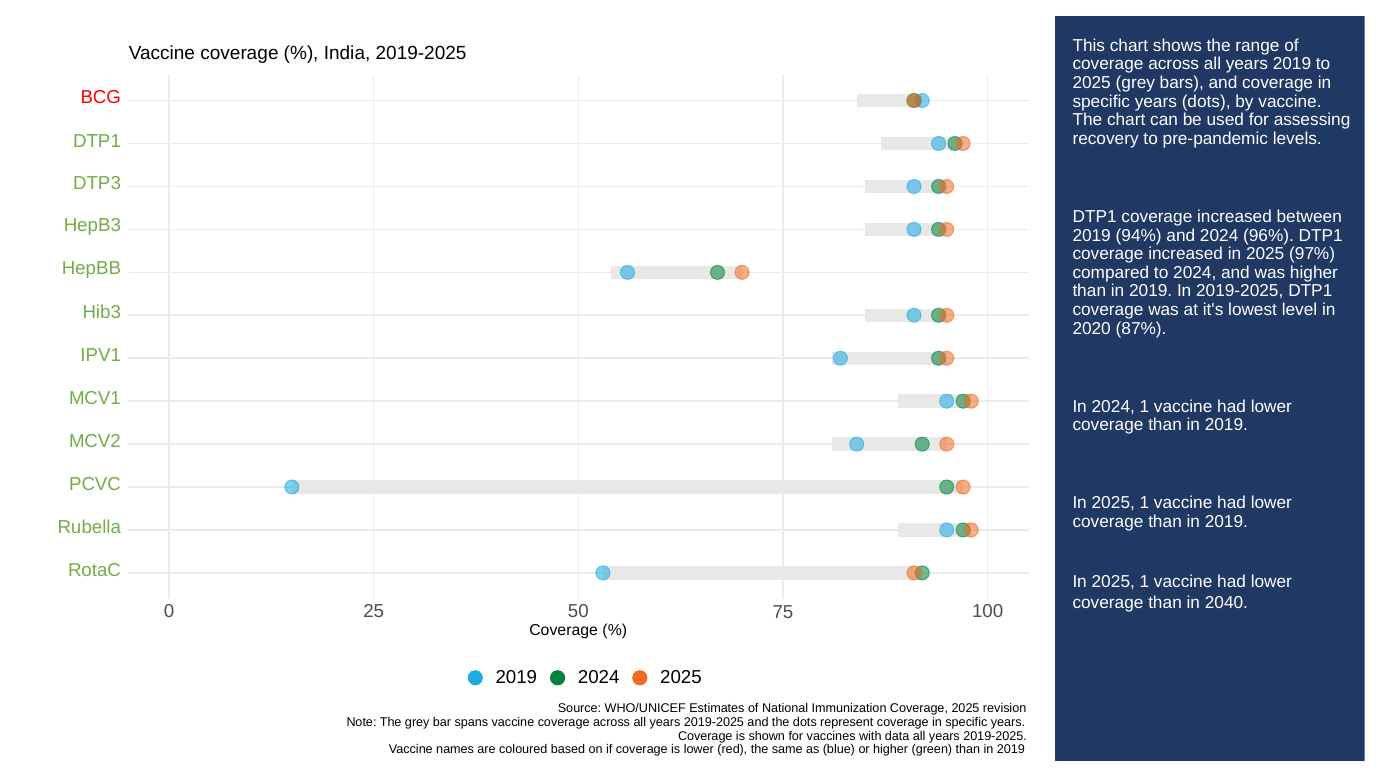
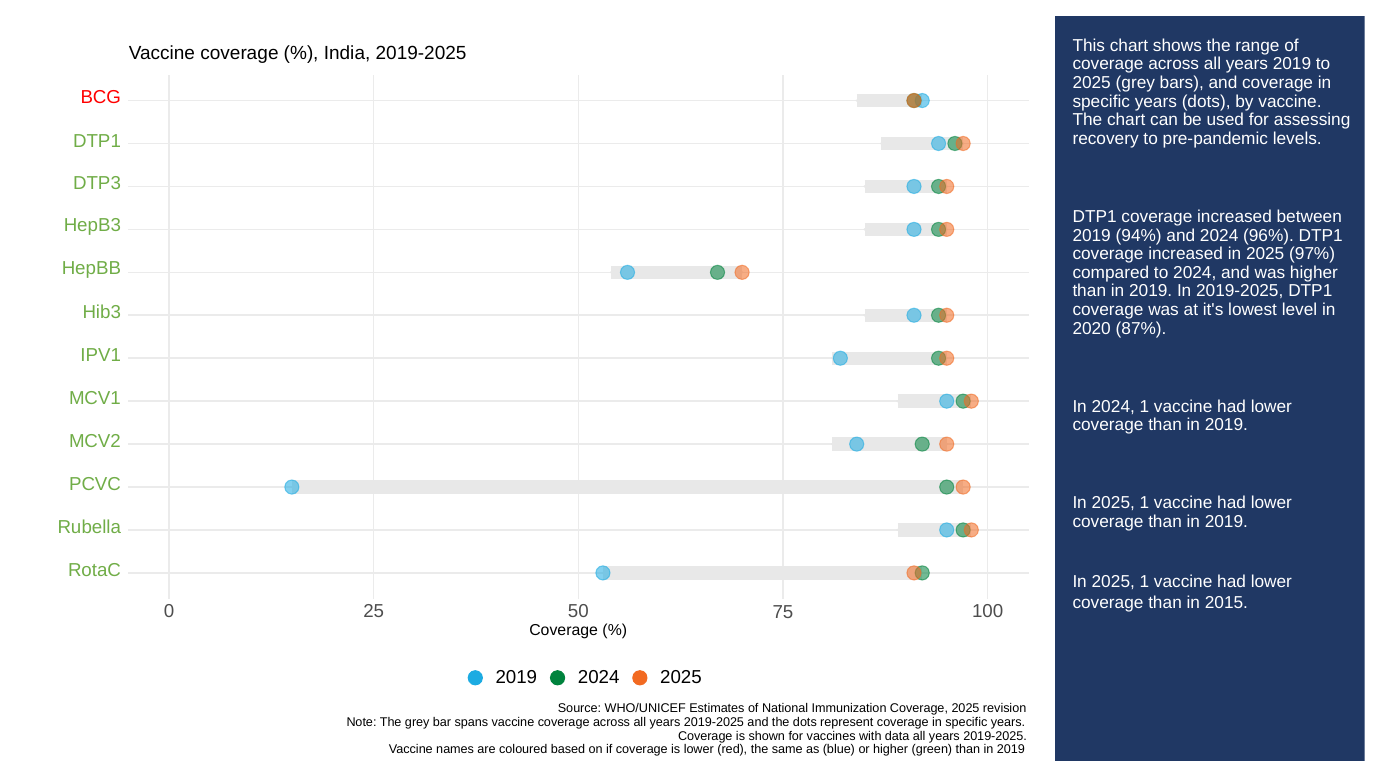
2040: 2040 -> 2015
